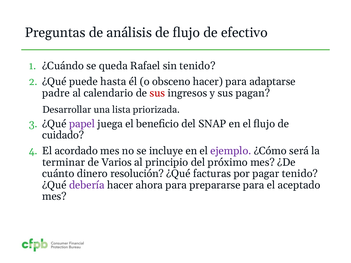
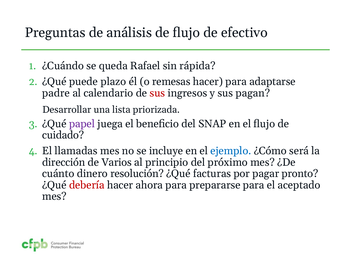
sin tenido: tenido -> rápida
hasta: hasta -> plazo
obsceno: obsceno -> remesas
acordado: acordado -> llamadas
ejemplo colour: purple -> blue
terminar: terminar -> dirección
pagar tenido: tenido -> pronto
debería colour: purple -> red
